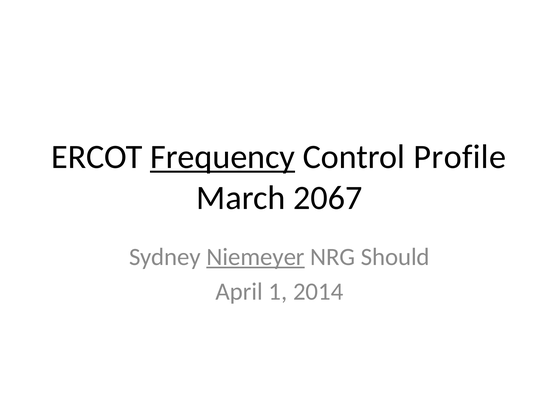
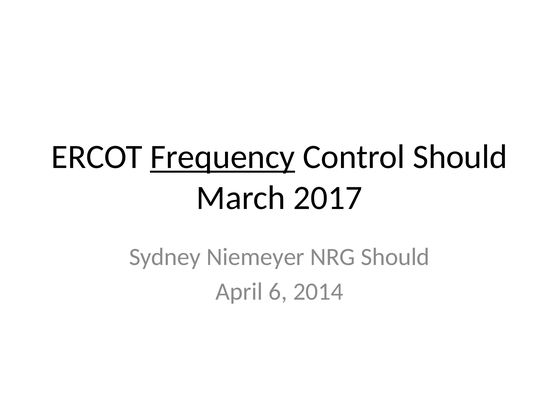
Control Profile: Profile -> Should
2067: 2067 -> 2017
Niemeyer underline: present -> none
1: 1 -> 6
